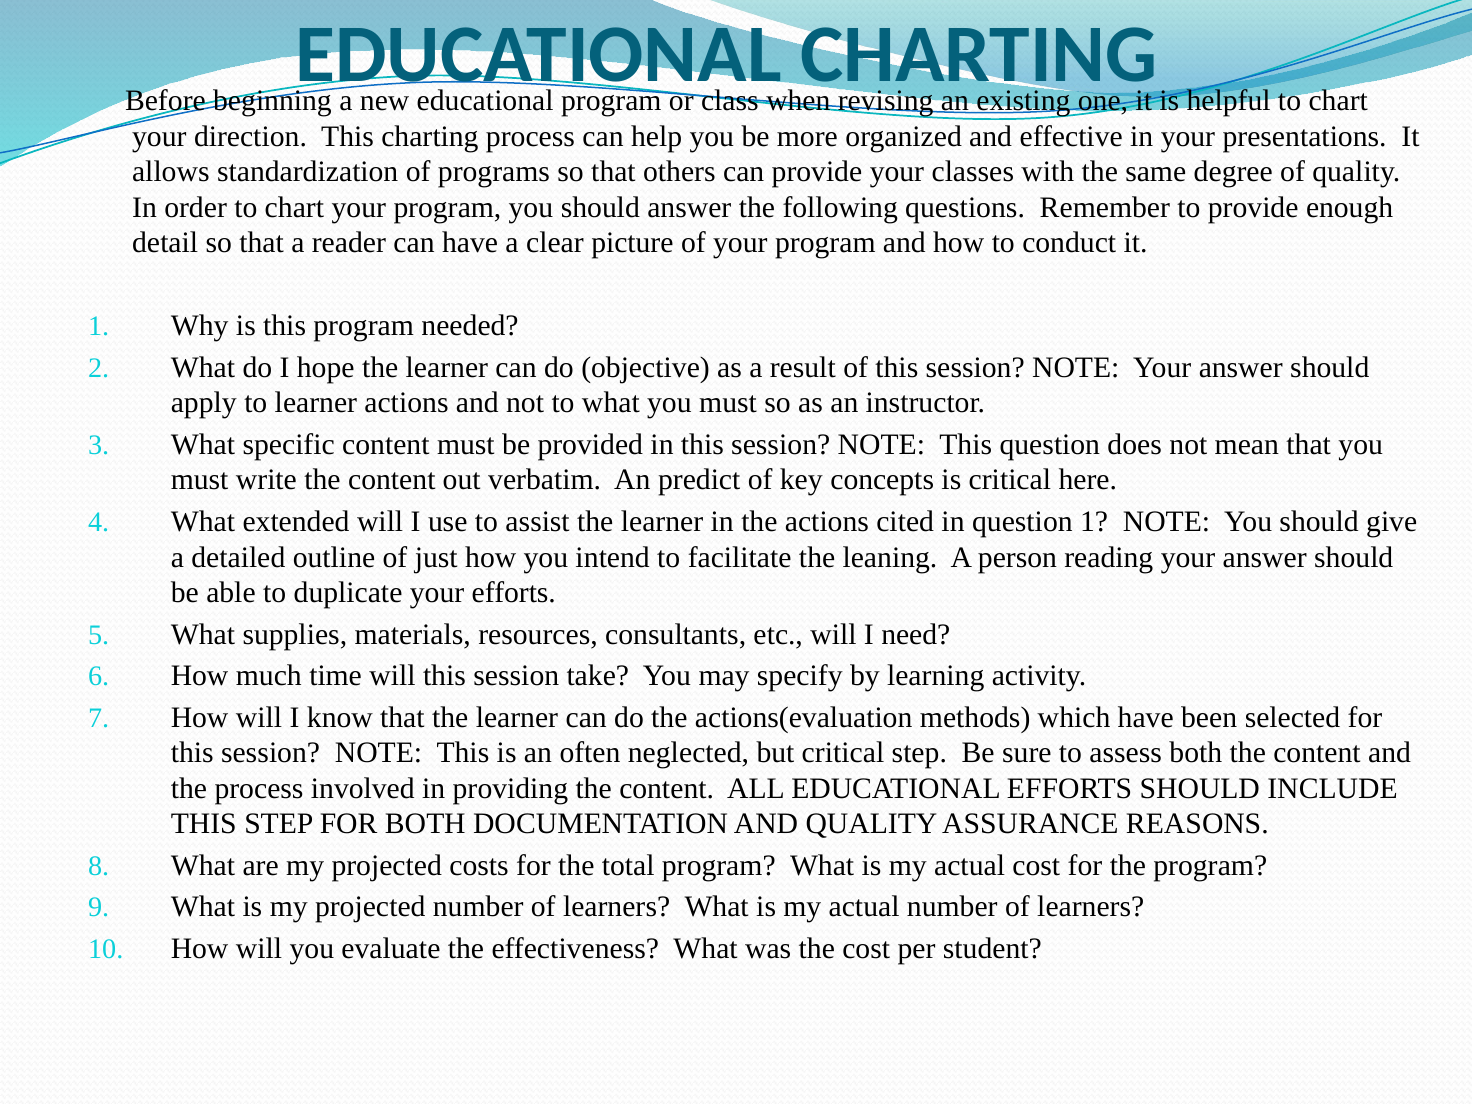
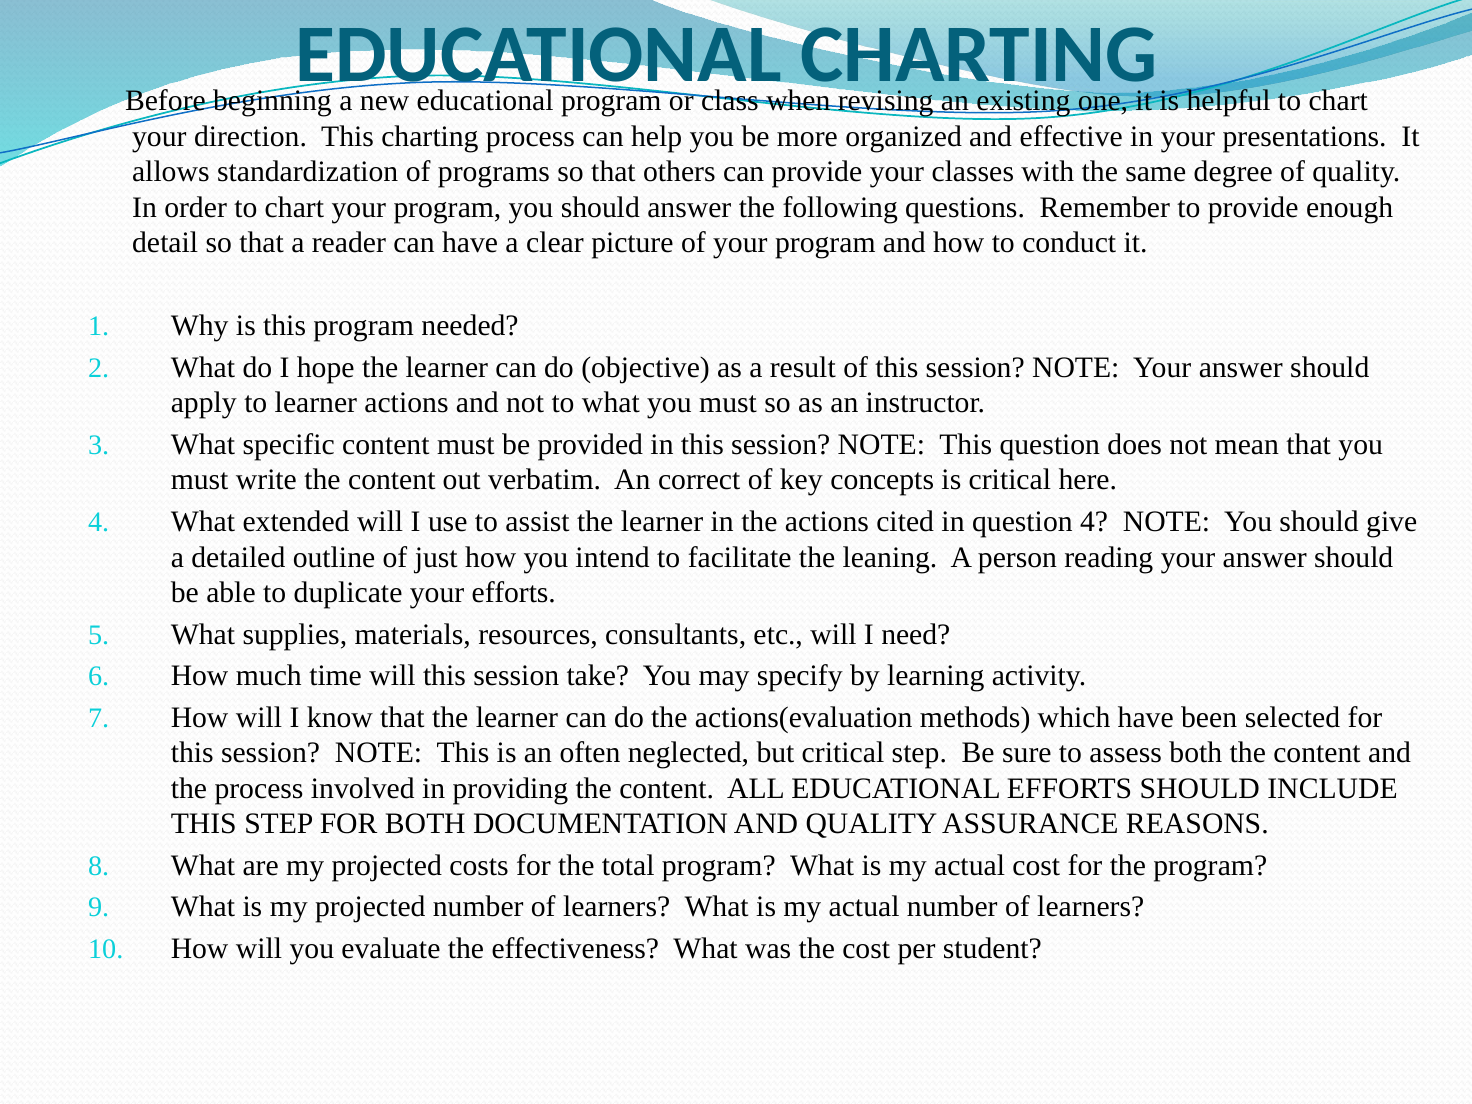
predict: predict -> correct
question 1: 1 -> 4
